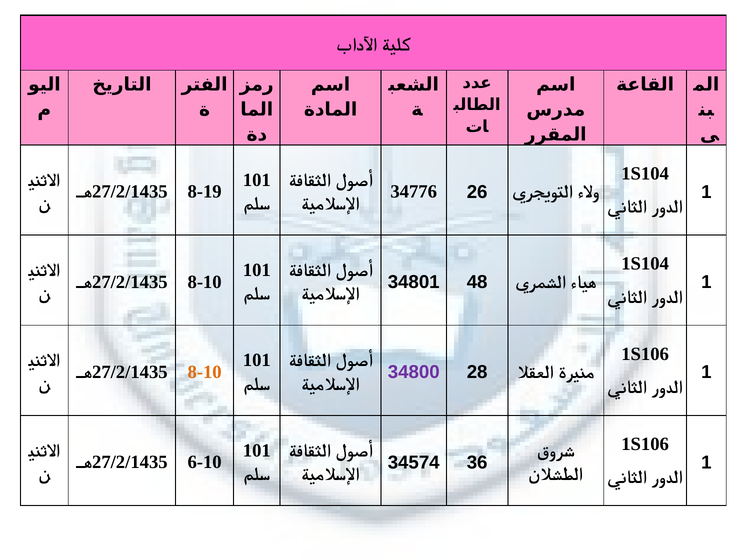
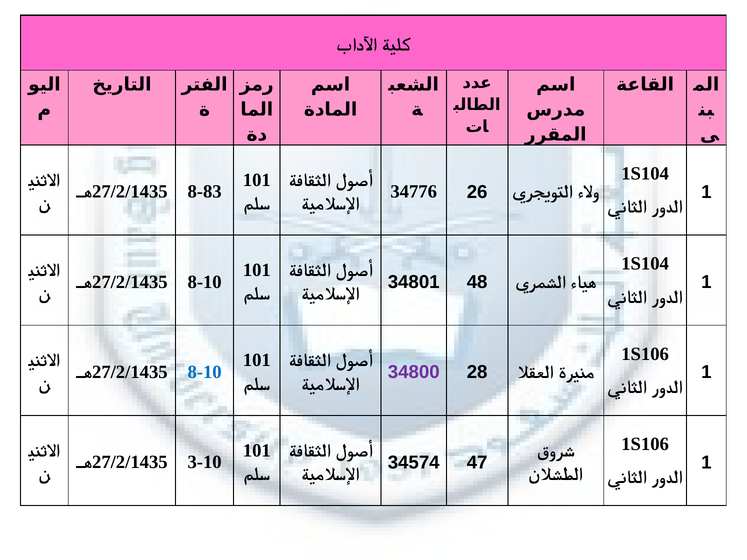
8-19: 8-19 -> 8-83
8-10 at (205, 372) colour: orange -> blue
36: 36 -> 47
6-10: 6-10 -> 3-10
